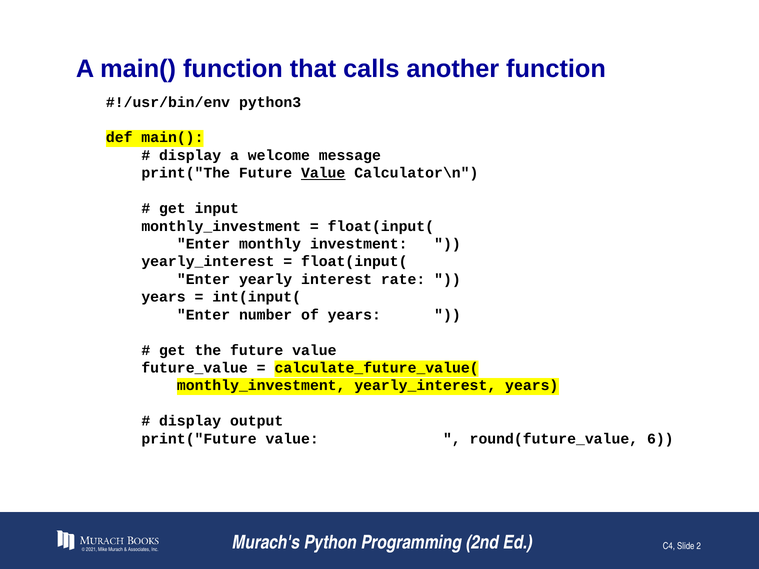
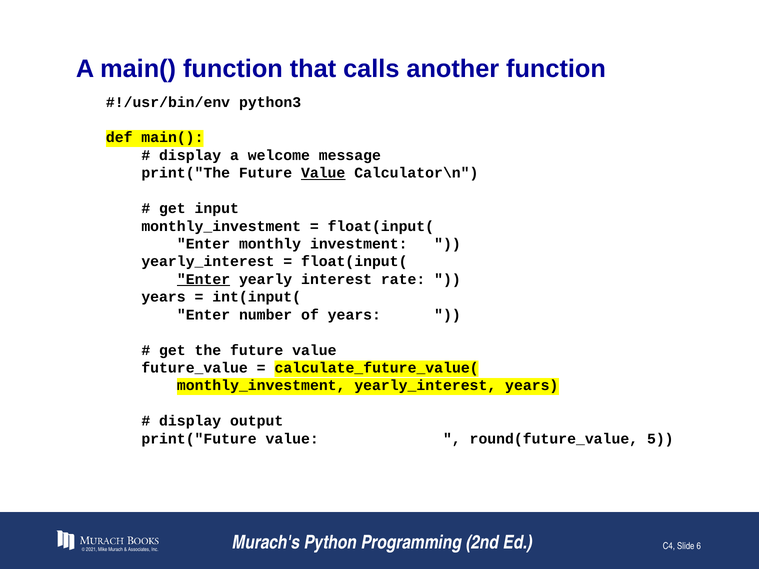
Enter at (204, 279) underline: none -> present
6: 6 -> 5
2: 2 -> 6
